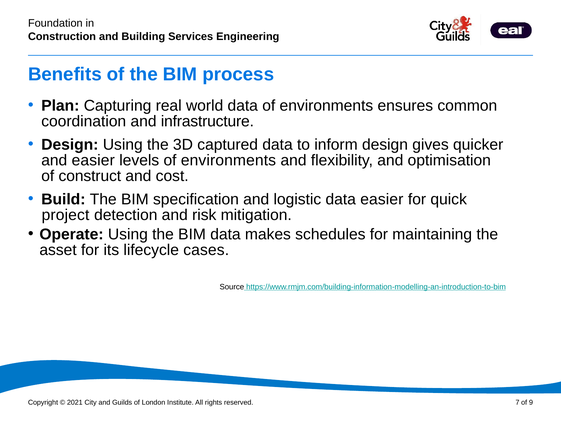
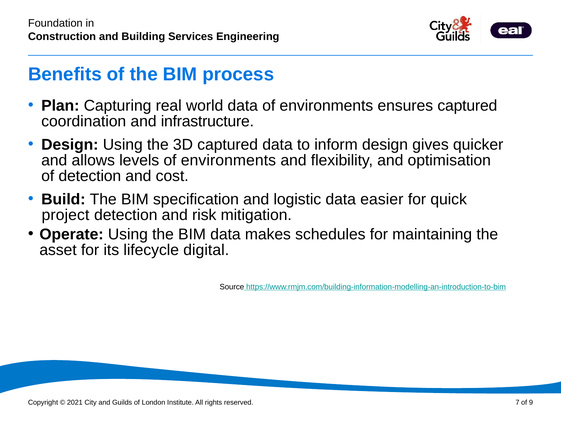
ensures common: common -> captured
and easier: easier -> allows
of construct: construct -> detection
cases: cases -> digital
